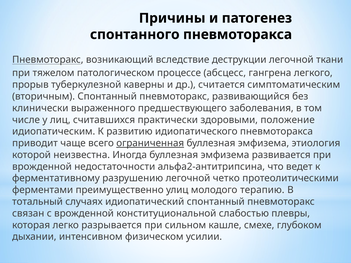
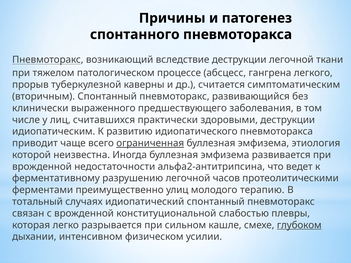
здоровыми положение: положение -> деструкции
четко: четко -> часов
глубоком underline: none -> present
